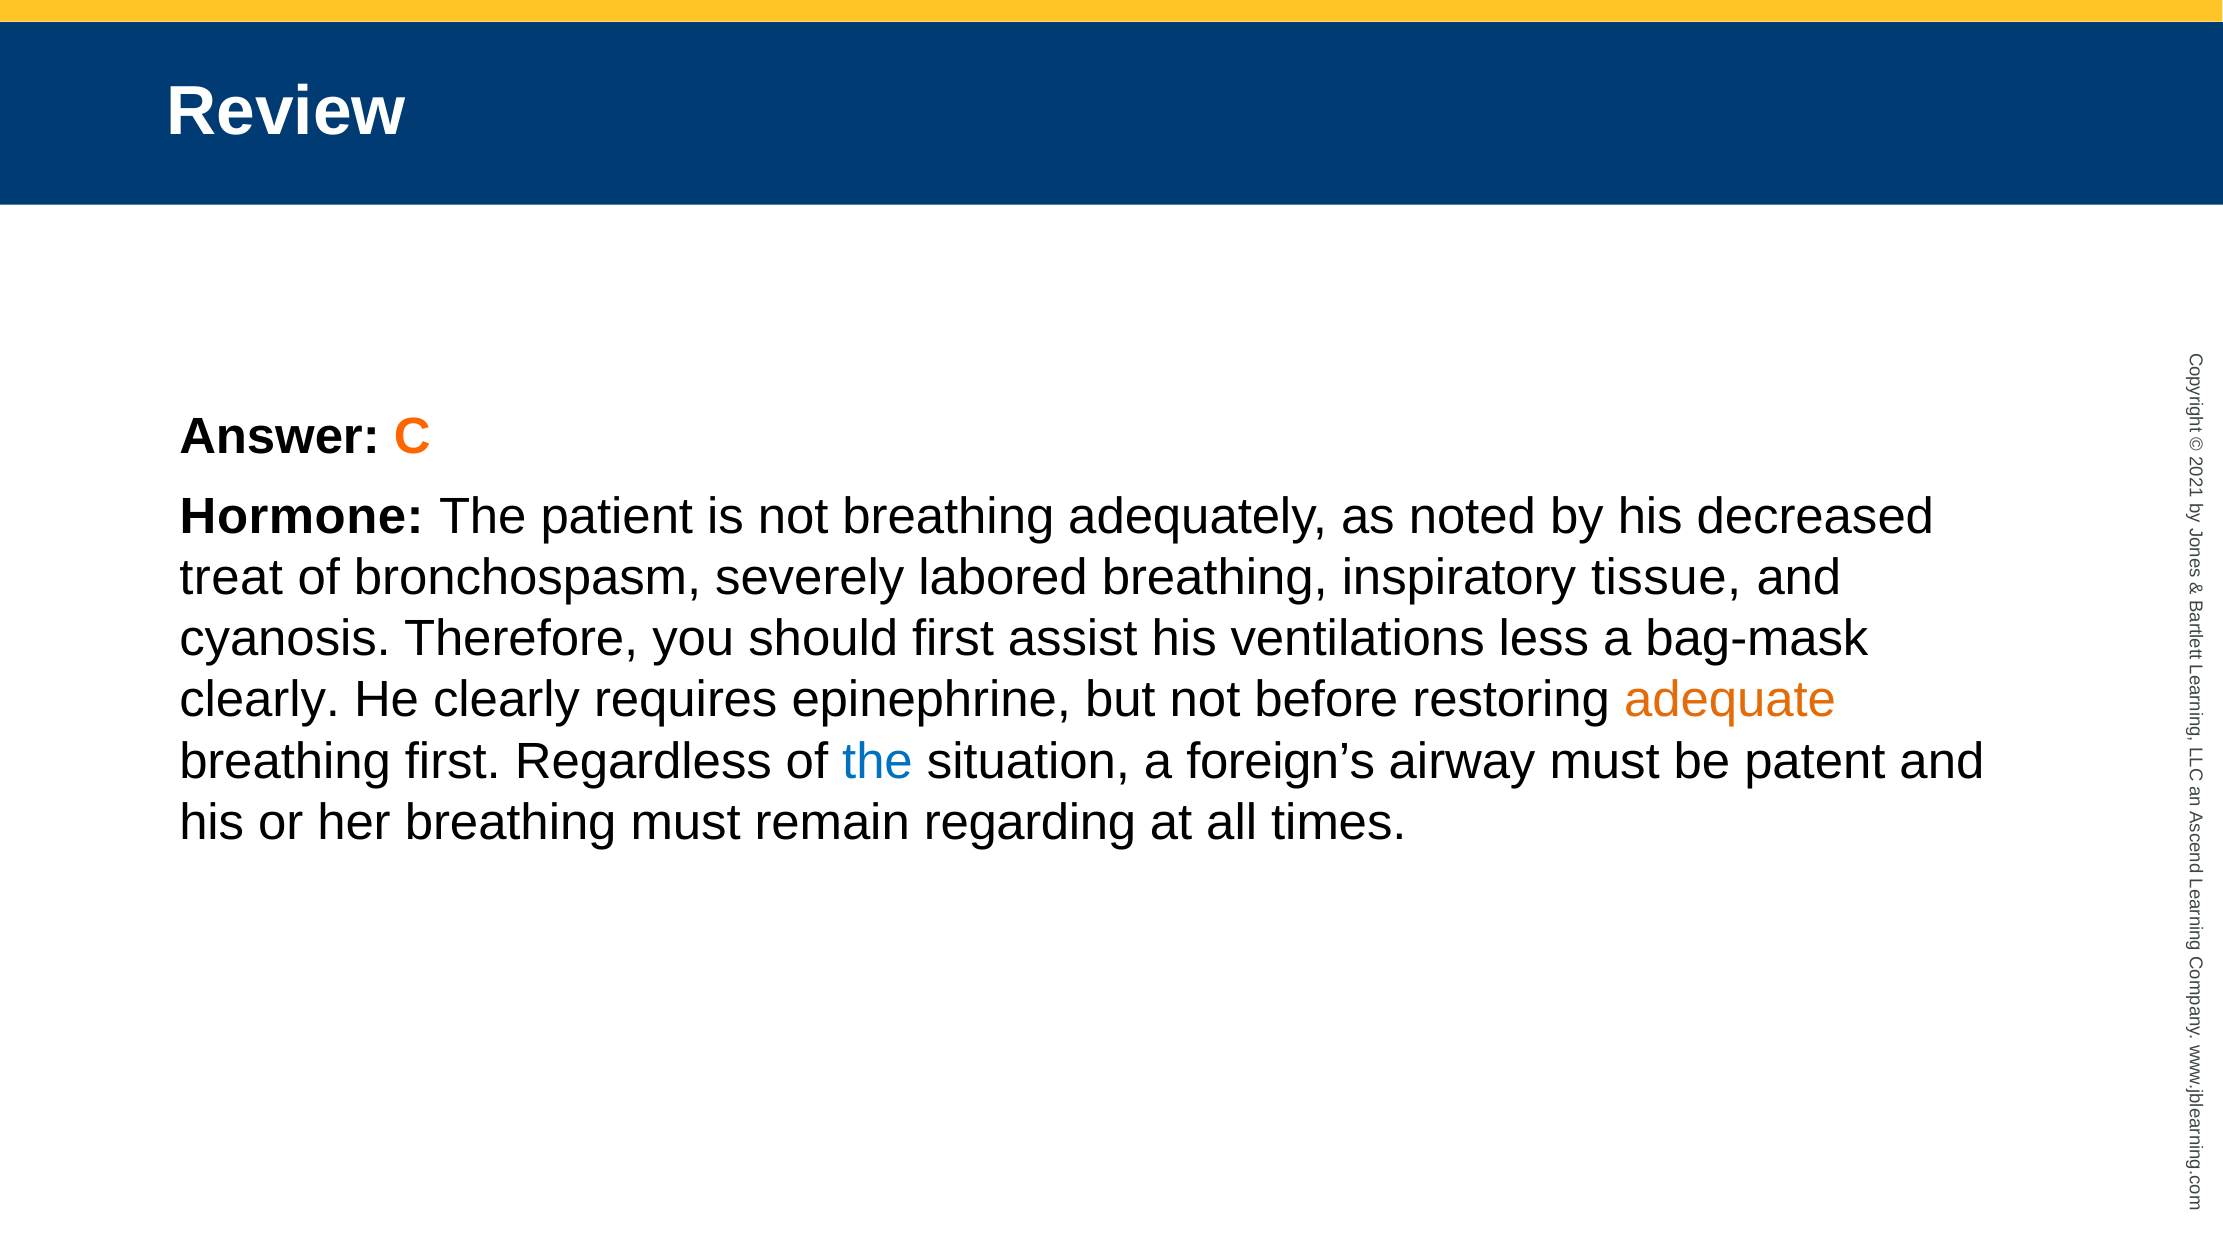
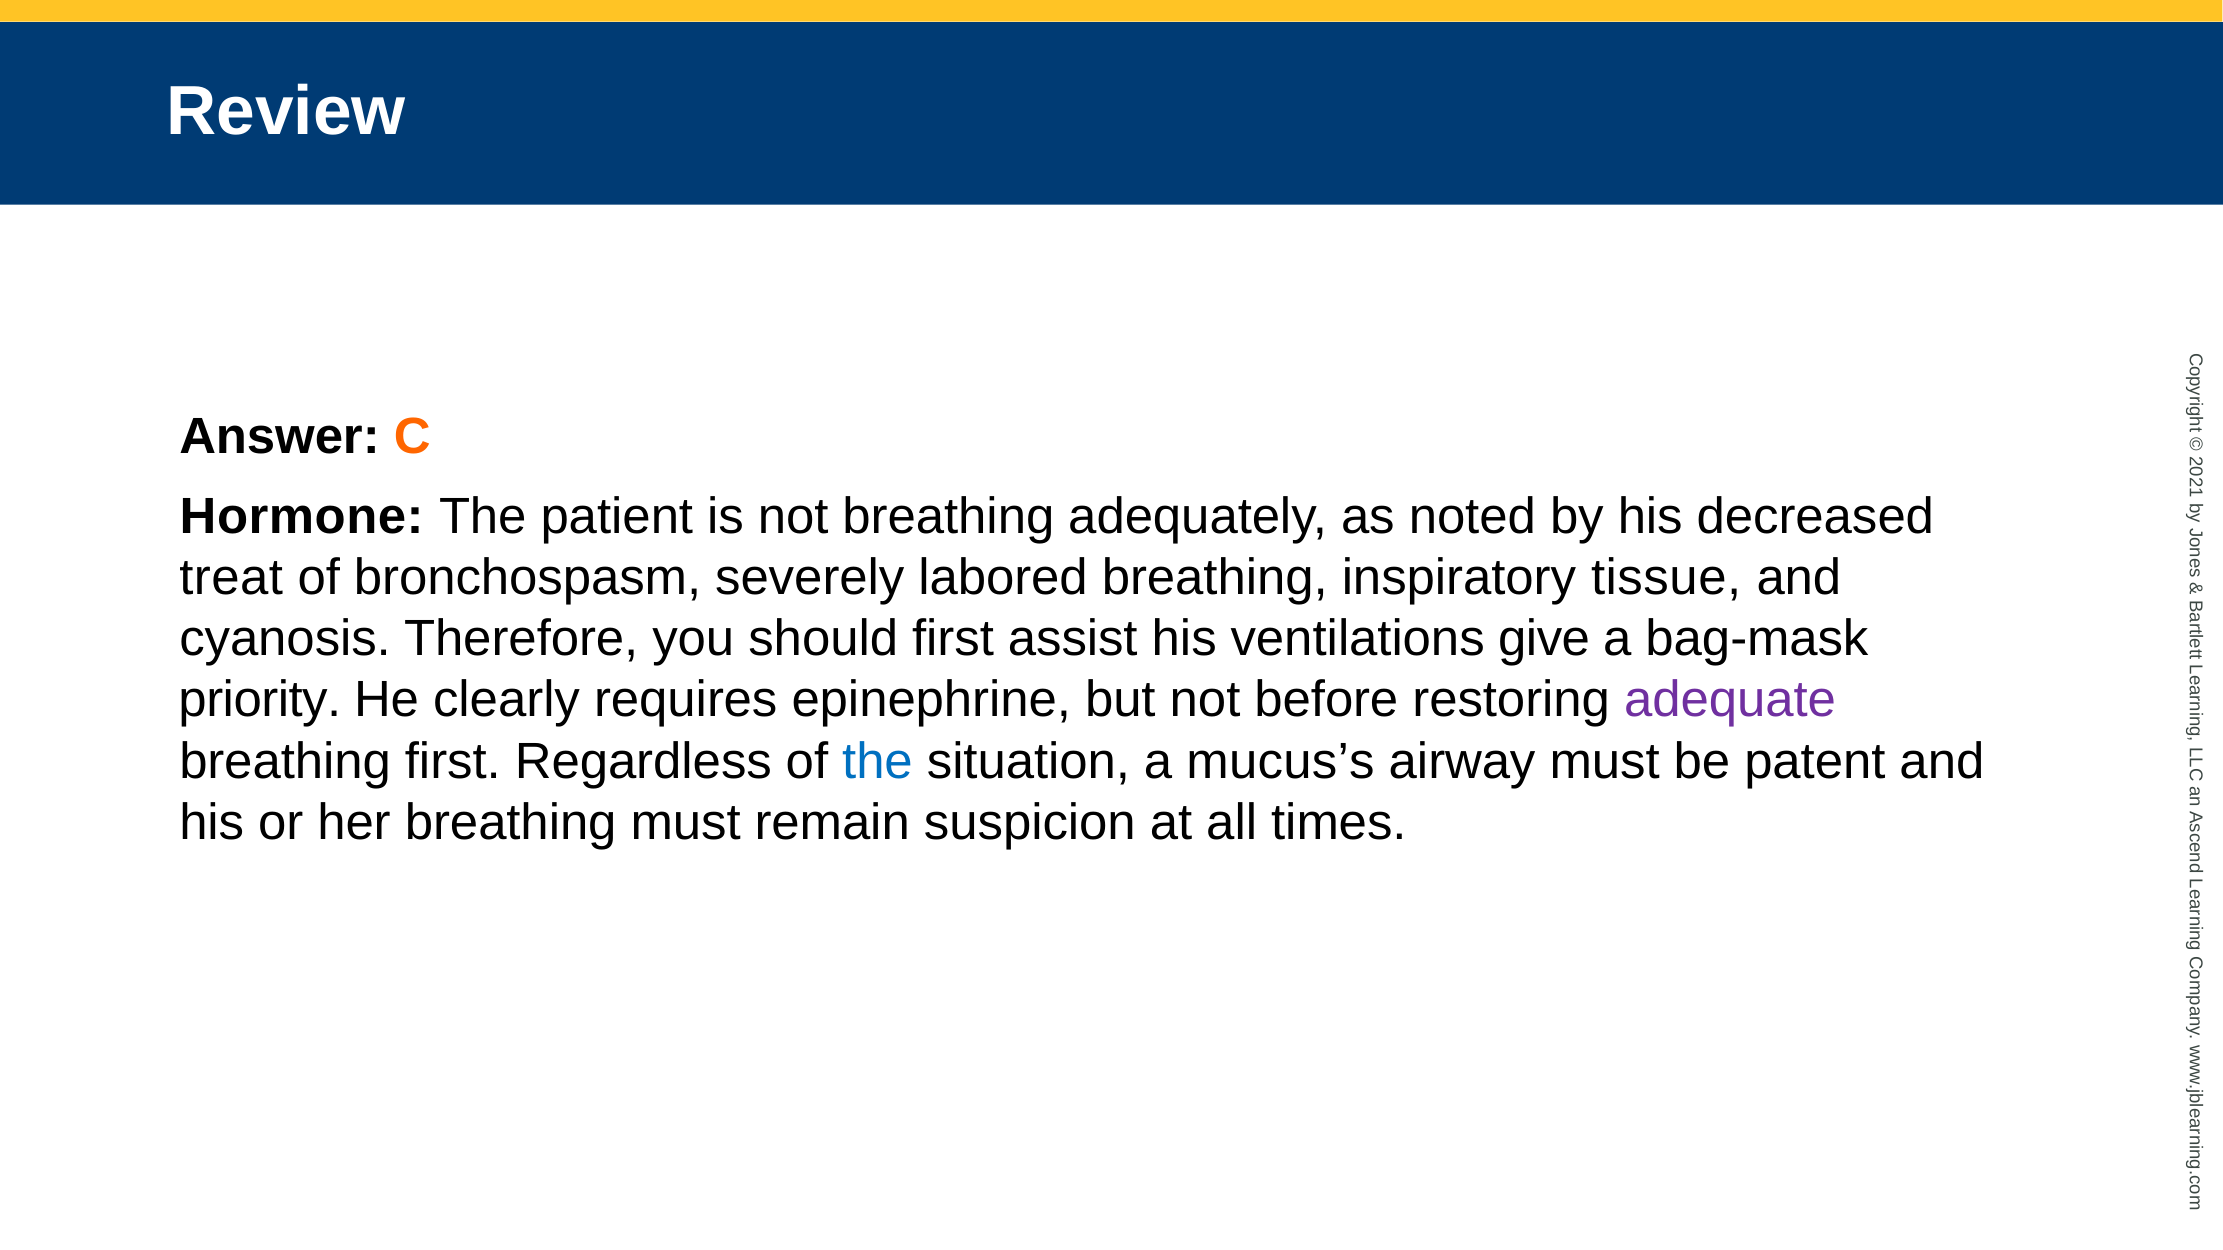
less: less -> give
clearly at (260, 700): clearly -> priority
adequate colour: orange -> purple
foreign’s: foreign’s -> mucus’s
regarding: regarding -> suspicion
